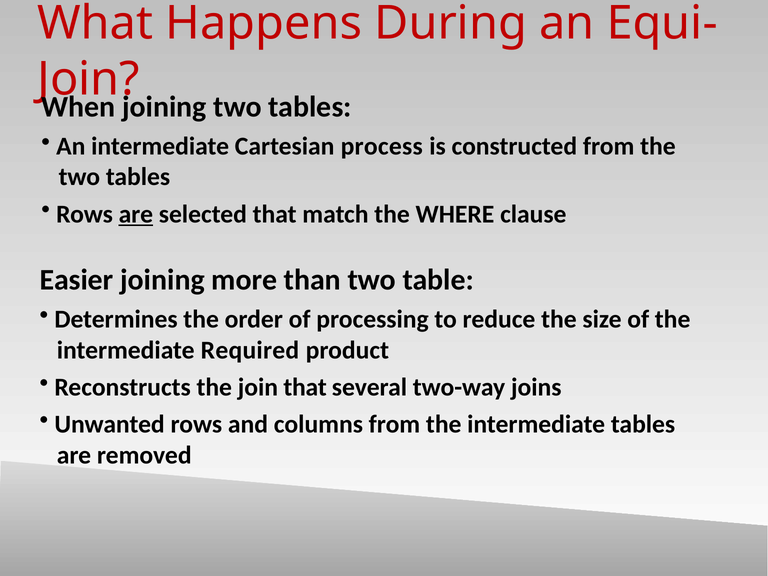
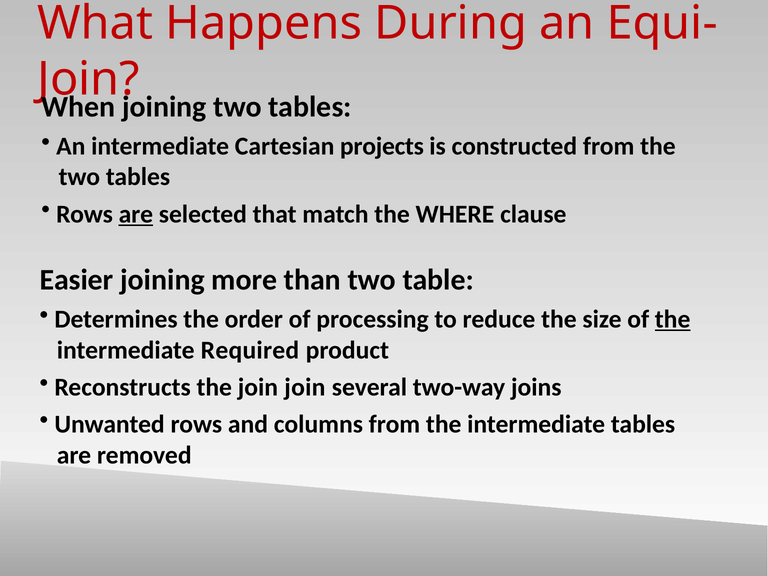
process: process -> projects
the at (673, 319) underline: none -> present
join that: that -> join
